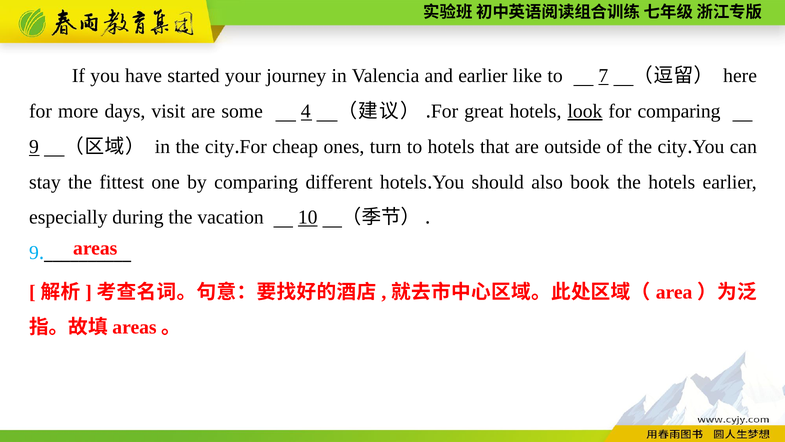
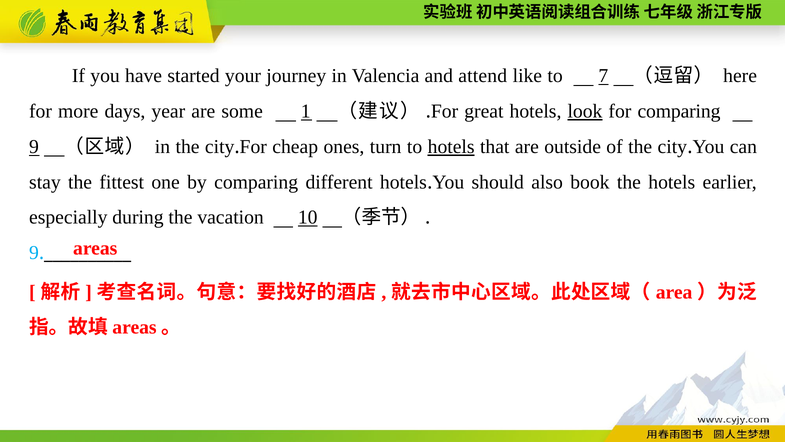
and earlier: earlier -> attend
visit: visit -> year
4: 4 -> 1
hotels at (451, 147) underline: none -> present
